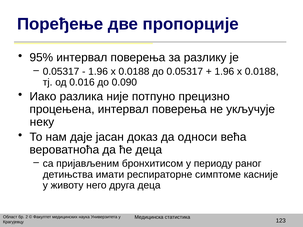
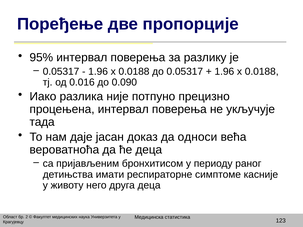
неку: неку -> тада
